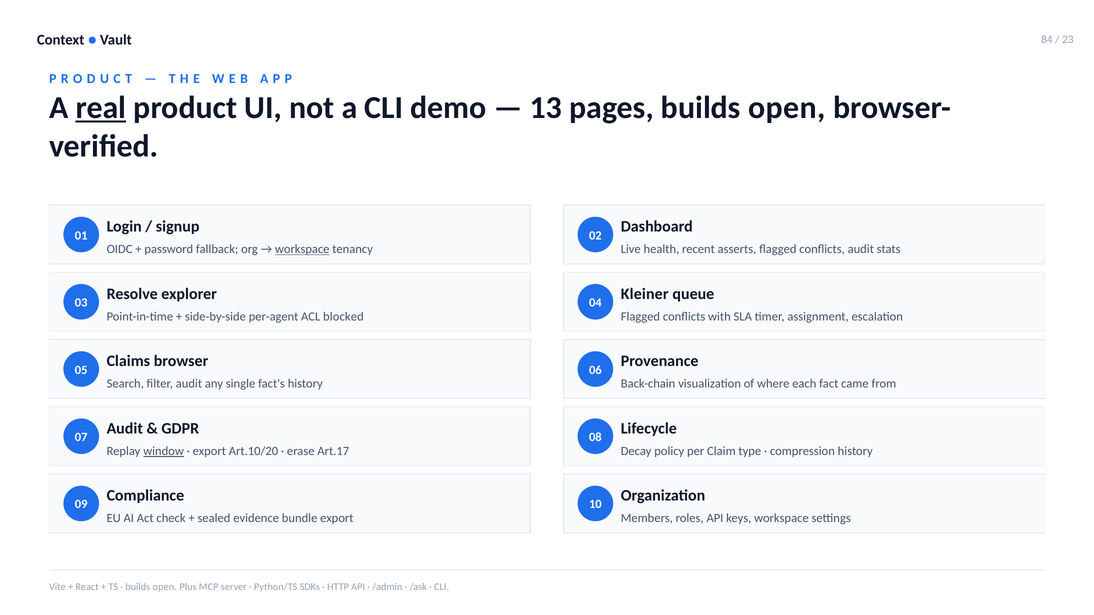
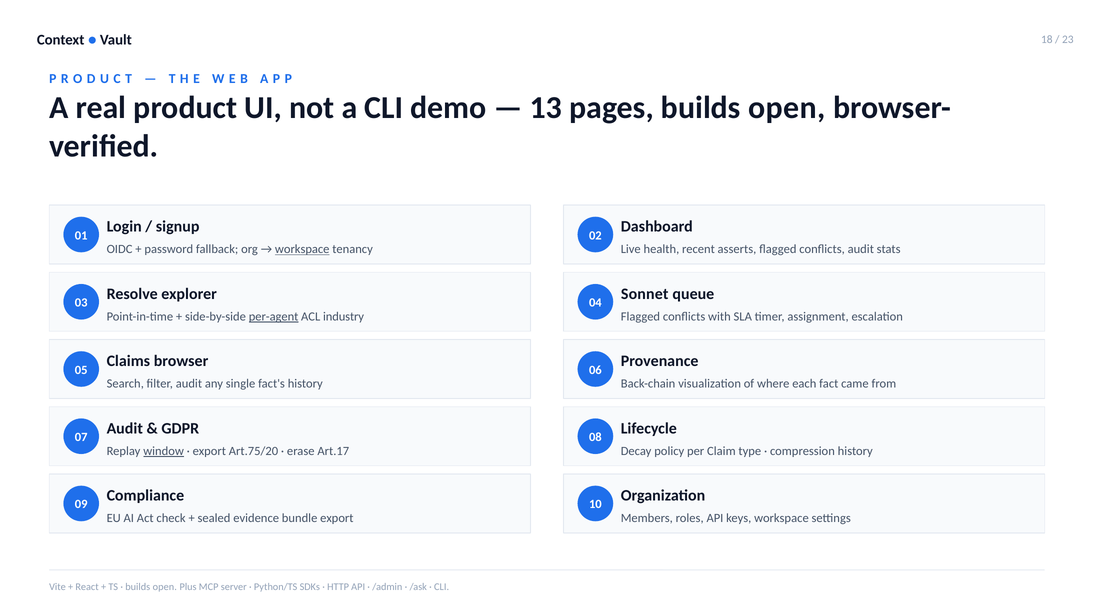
84: 84 -> 18
real underline: present -> none
Kleiner: Kleiner -> Sonnet
per-agent underline: none -> present
blocked: blocked -> industry
Art.10/20: Art.10/20 -> Art.75/20
